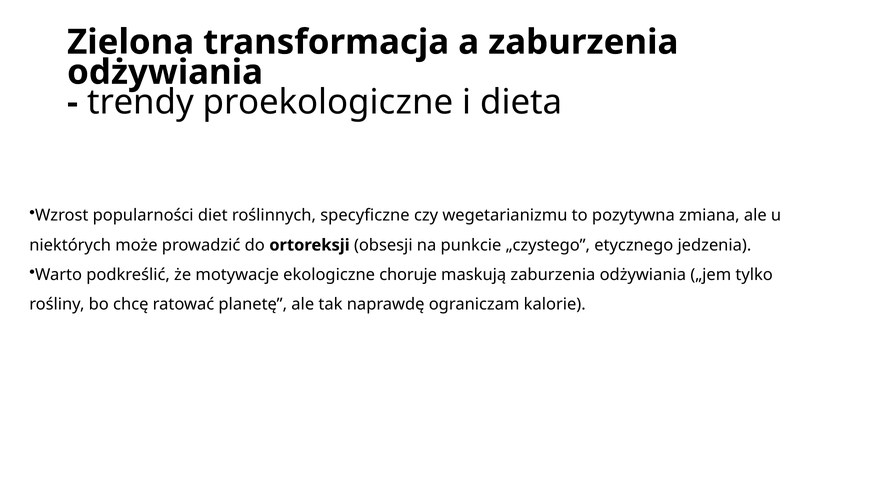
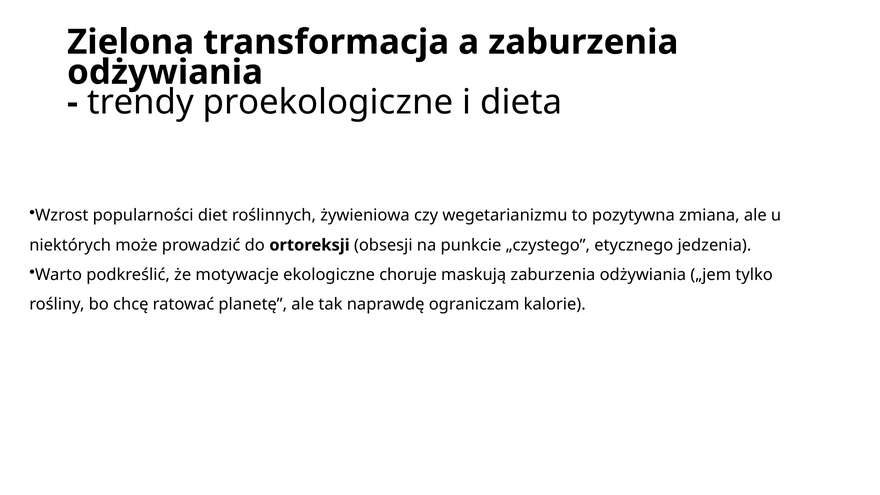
specyficzne: specyficzne -> żywieniowa
